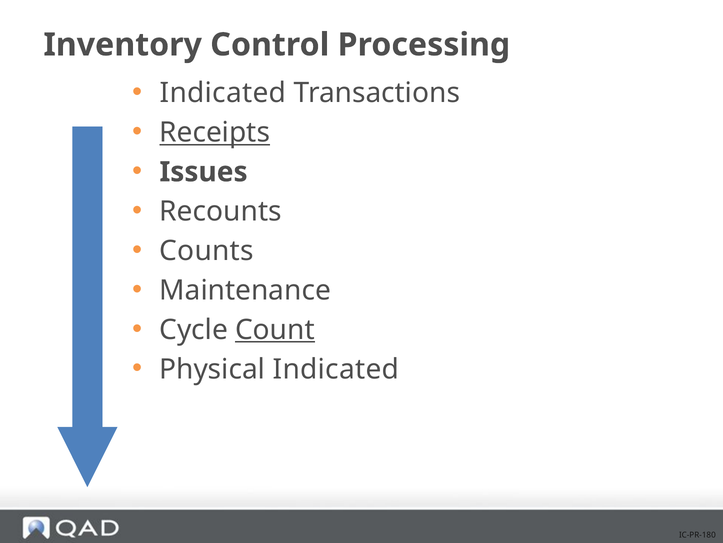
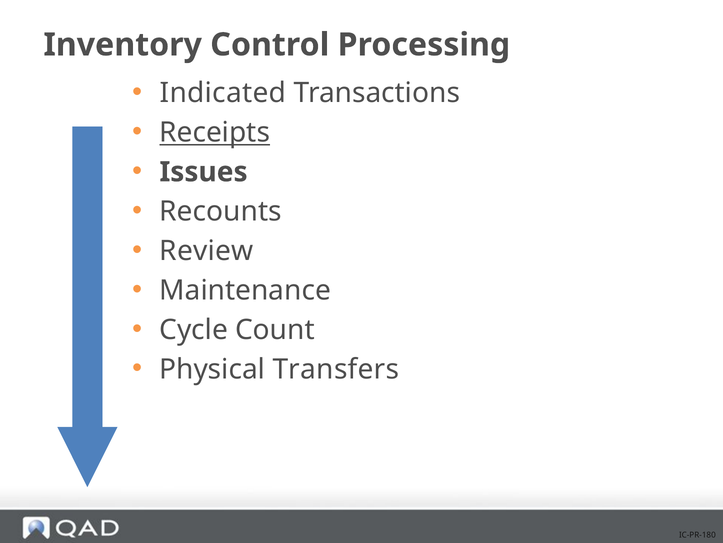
Counts: Counts -> Review
Count underline: present -> none
Physical Indicated: Indicated -> Transfers
